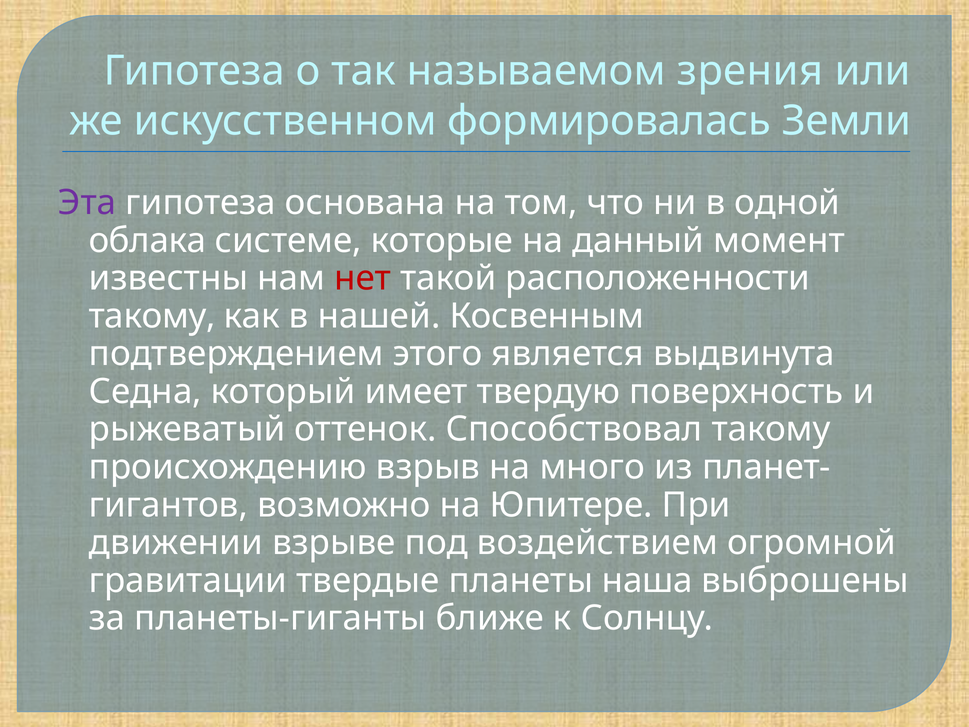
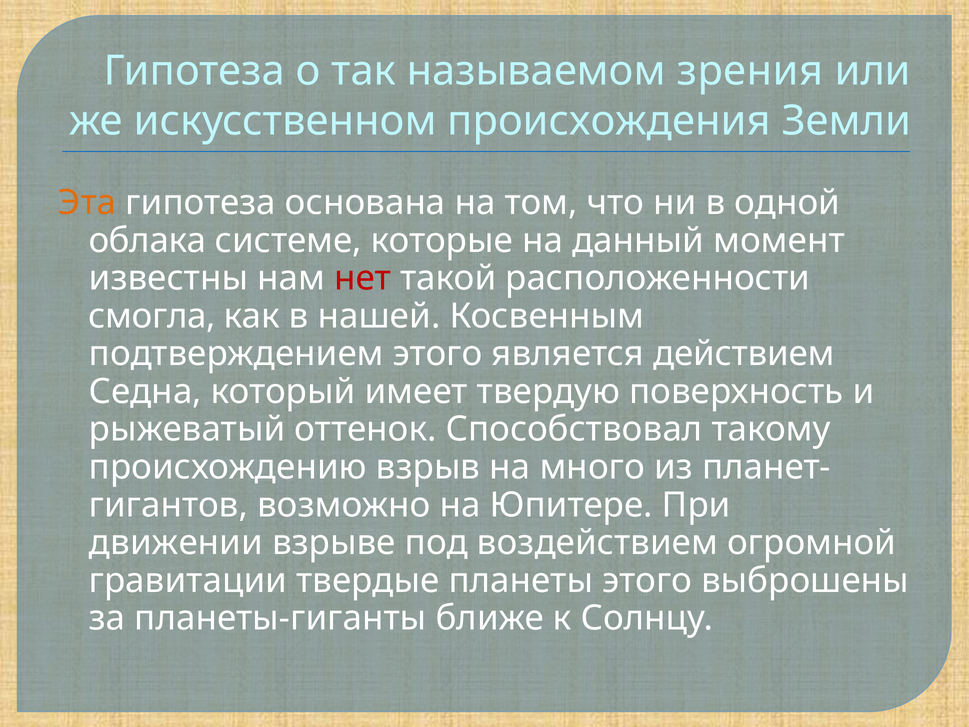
формировалась: формировалась -> происхождения
Эта colour: purple -> orange
такому at (152, 316): такому -> смогла
выдвинута: выдвинута -> действием
планеты наша: наша -> этого
